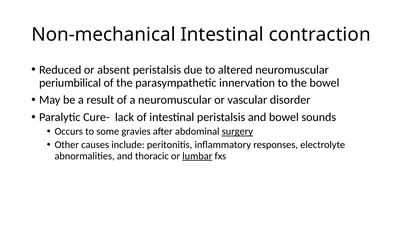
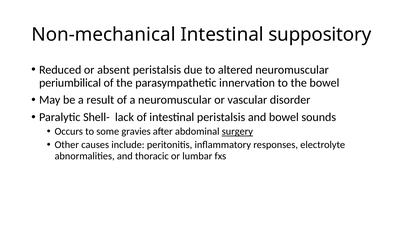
contraction: contraction -> suppository
Cure-: Cure- -> Shell-
lumbar underline: present -> none
